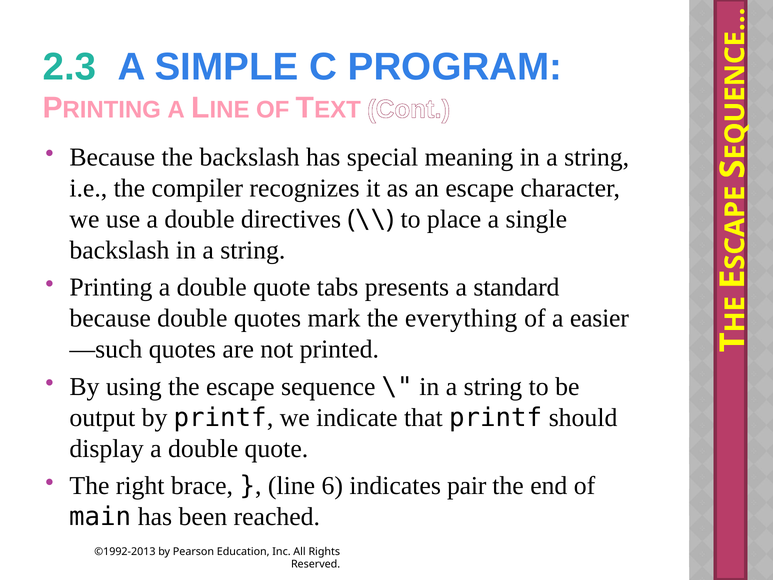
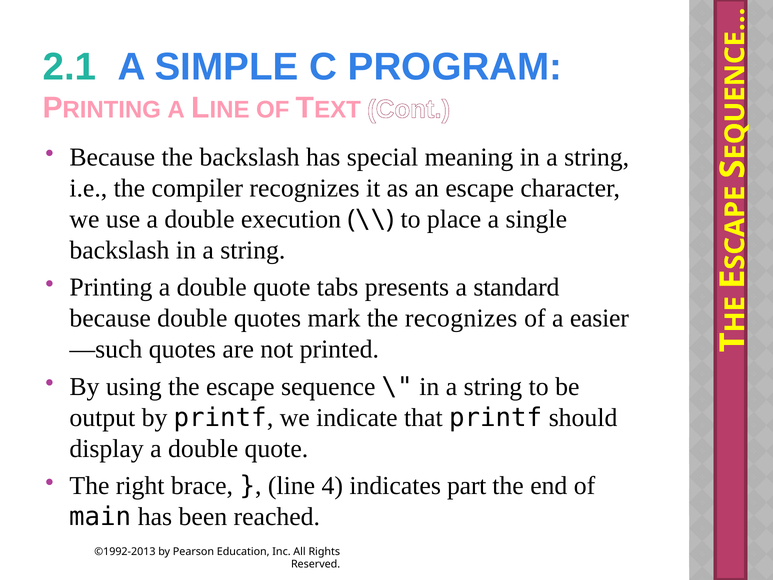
2.3: 2.3 -> 2.1
directives: directives -> execution
the everything: everything -> recognizes
6: 6 -> 4
pair: pair -> part
